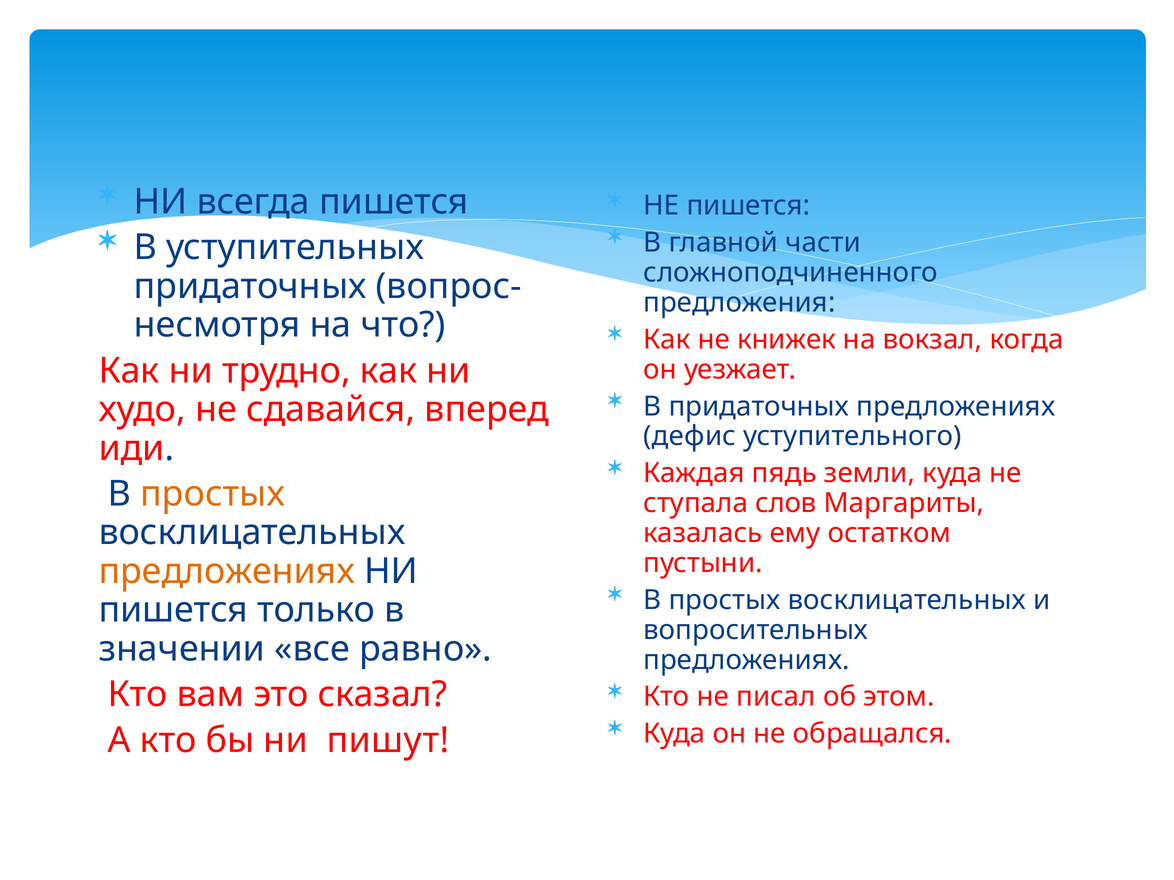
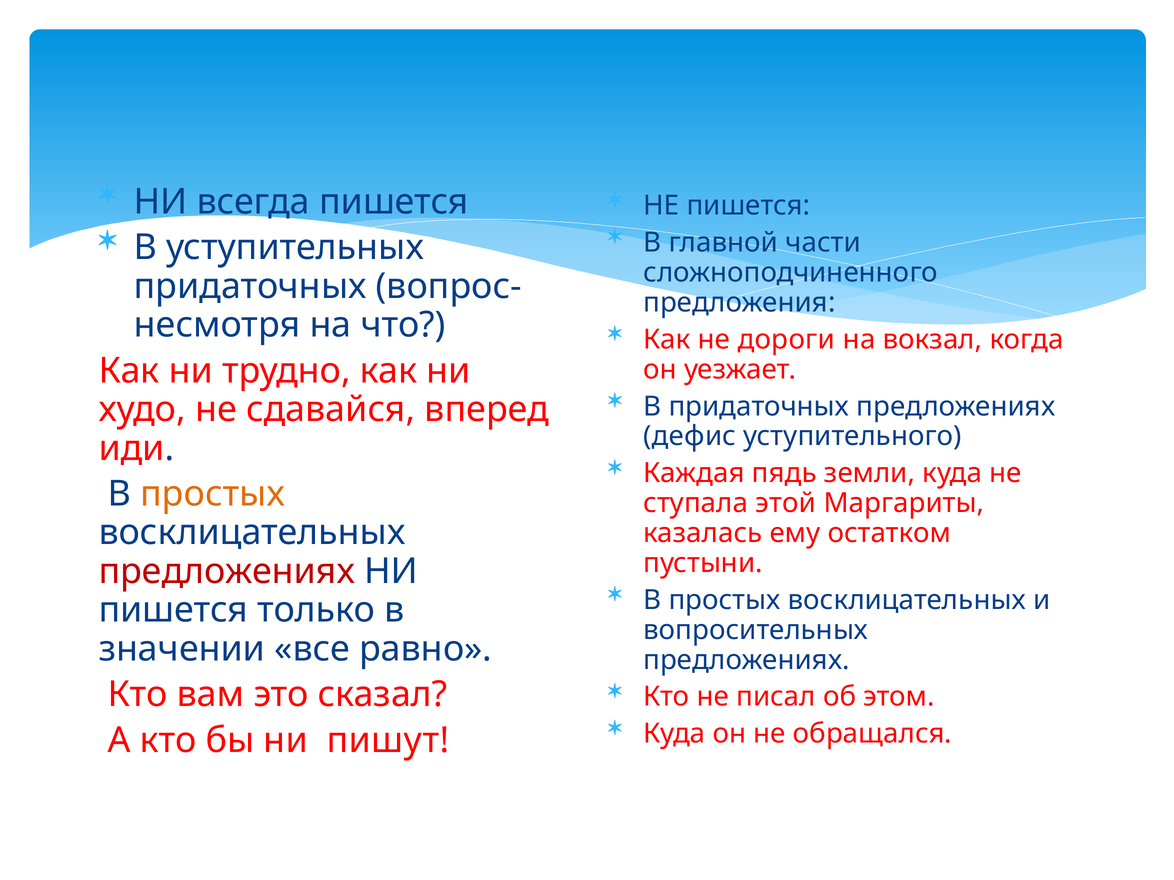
книжек: книжек -> дороги
слов: слов -> этой
предложениях at (227, 572) colour: orange -> red
